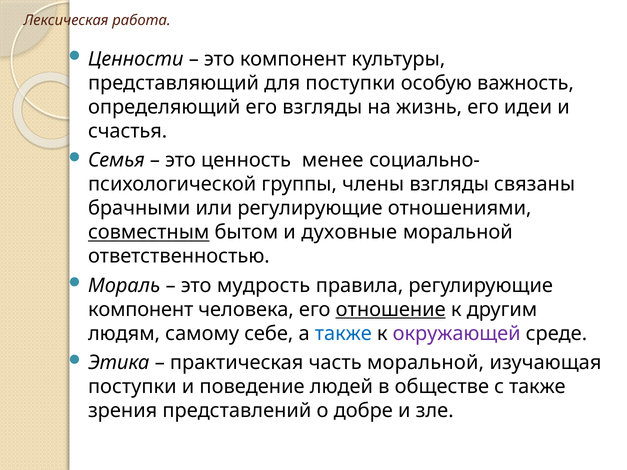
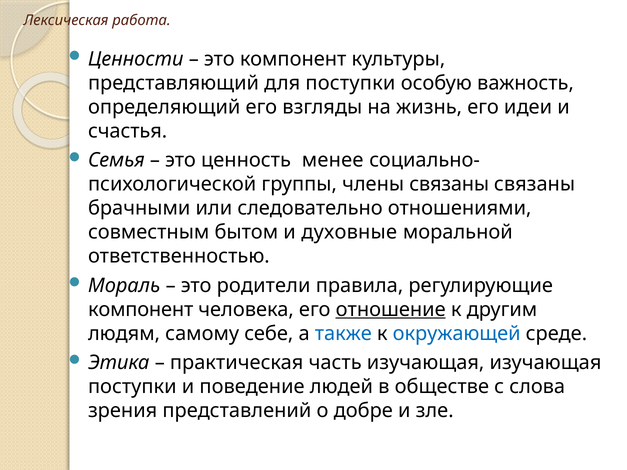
члены взгляды: взгляды -> связаны
или регулирующие: регулирующие -> следовательно
совместным underline: present -> none
мудрость: мудрость -> родители
окружающей colour: purple -> blue
часть моральной: моральной -> изучающая
с также: также -> слова
